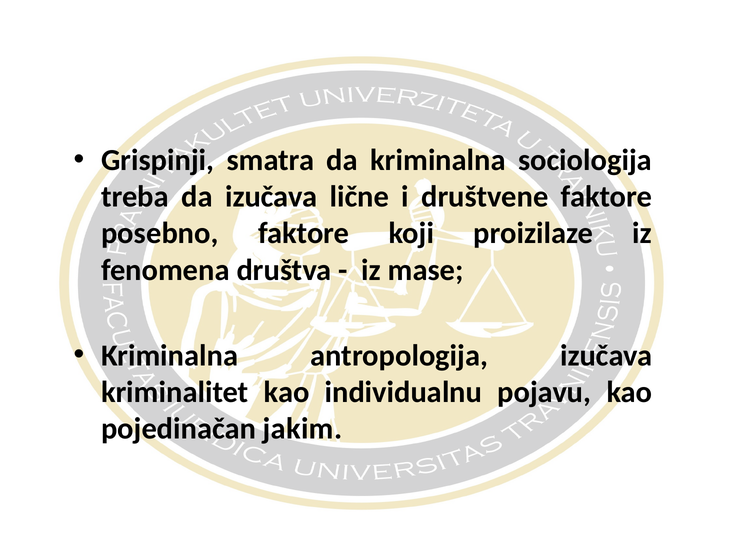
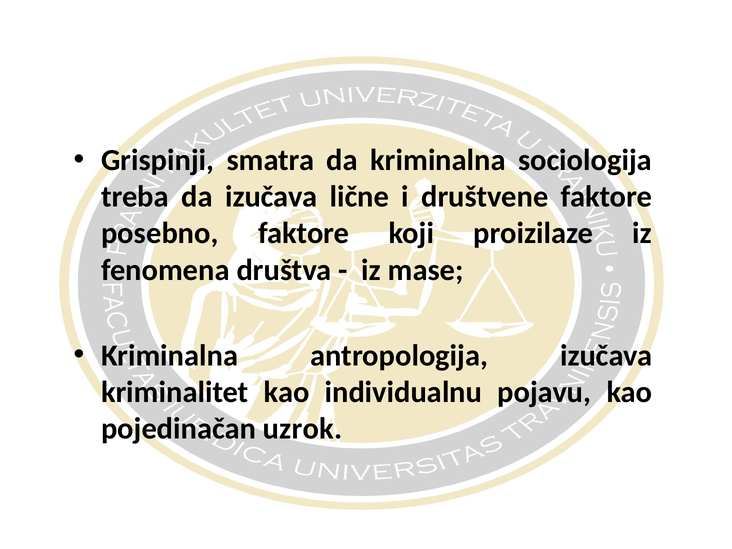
jakim: jakim -> uzrok
